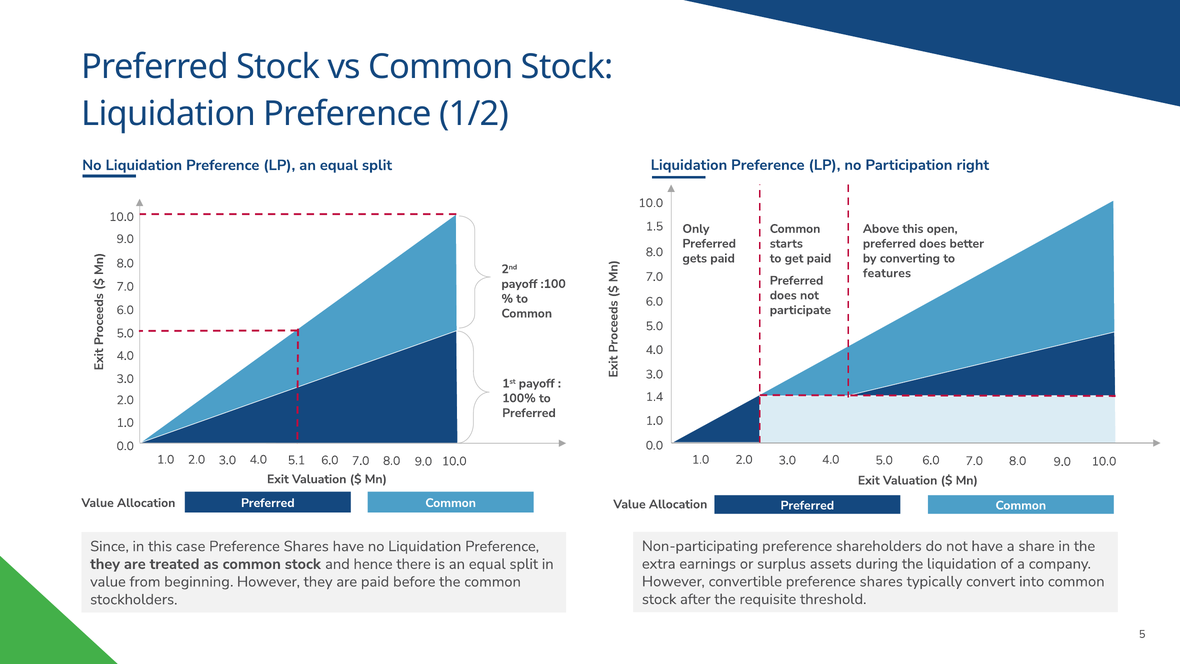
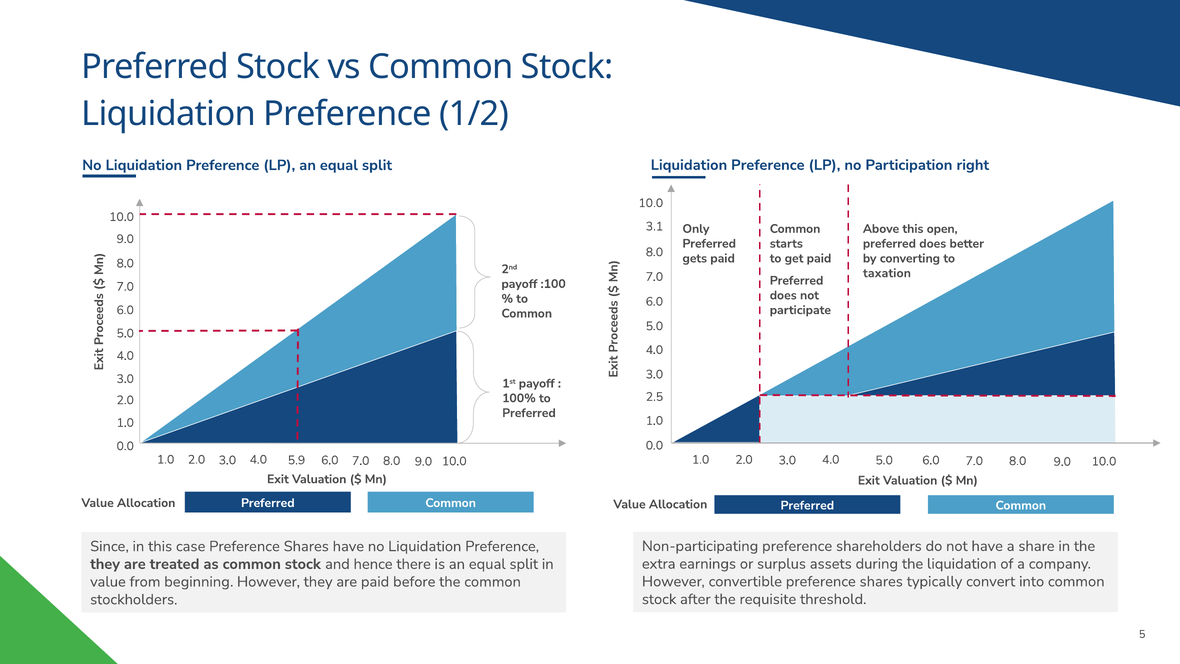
1.5: 1.5 -> 3.1
features: features -> taxation
1.4: 1.4 -> 2.5
5.1: 5.1 -> 5.9
